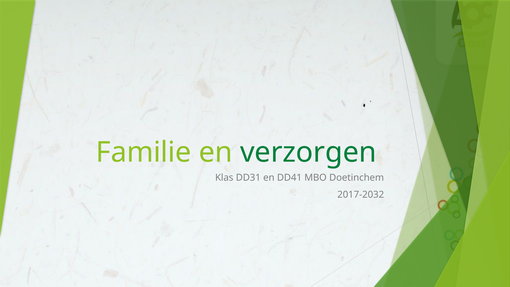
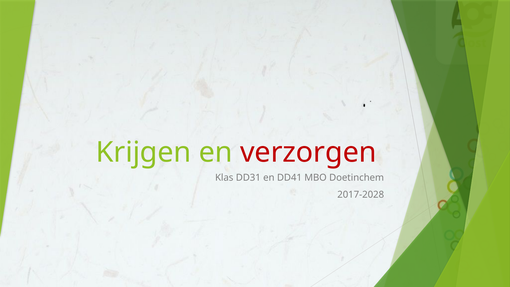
Familie: Familie -> Krijgen
verzorgen colour: green -> red
2017-2032: 2017-2032 -> 2017-2028
